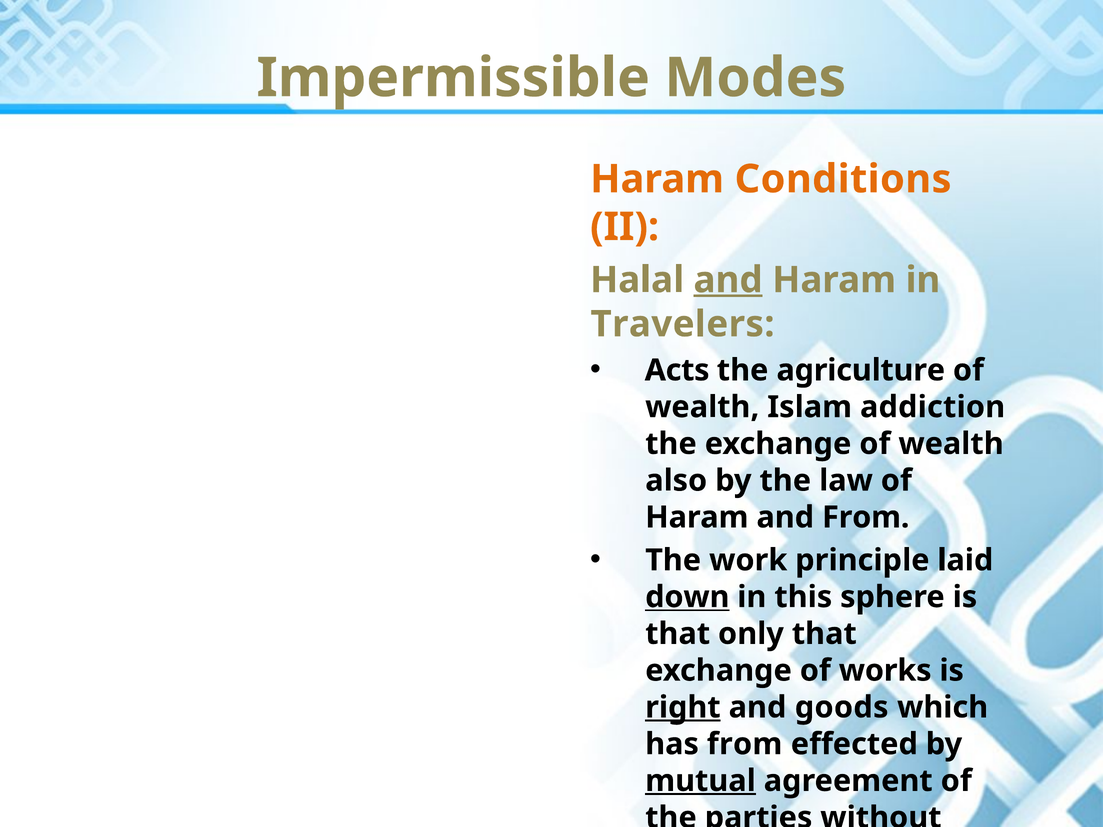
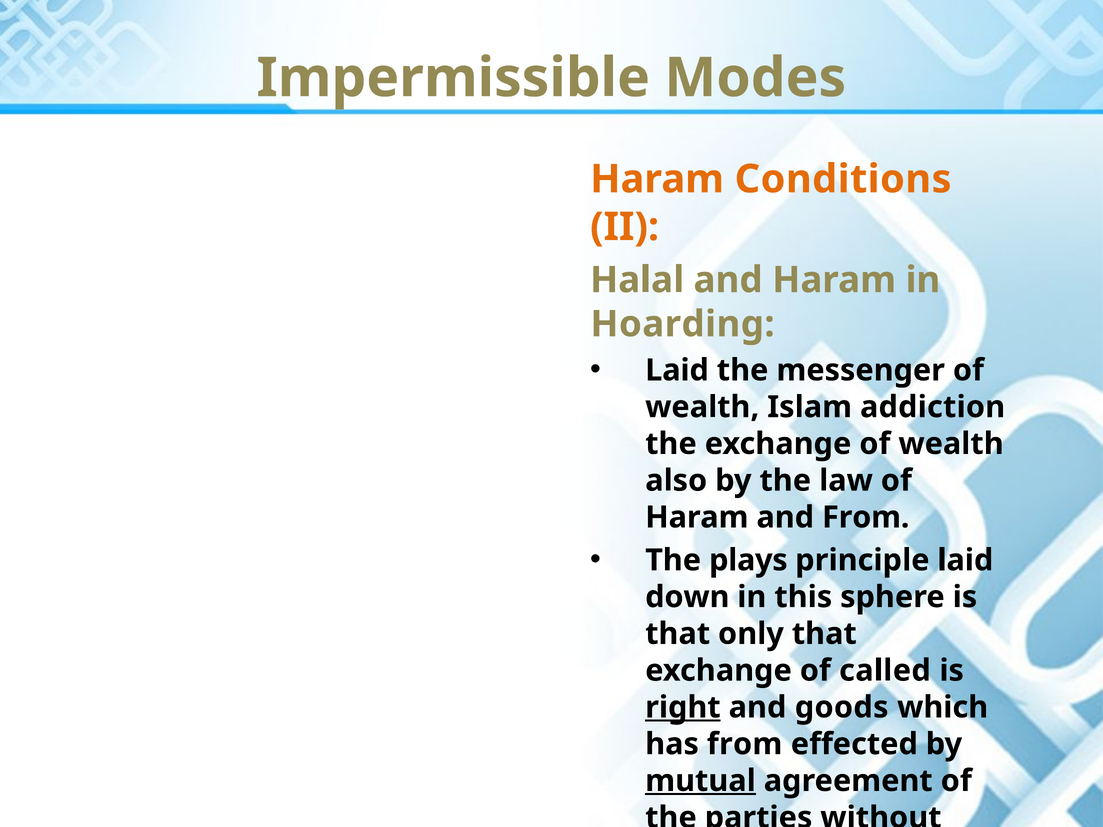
and at (728, 280) underline: present -> none
Travelers: Travelers -> Hoarding
Acts at (677, 370): Acts -> Laid
agriculture: agriculture -> messenger
work: work -> plays
down underline: present -> none
works: works -> called
